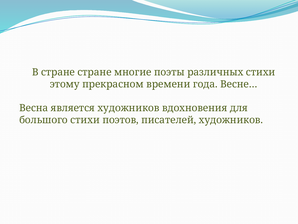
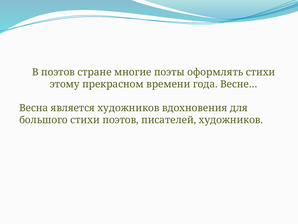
В стране: стране -> поэтов
различных: различных -> оформлять
